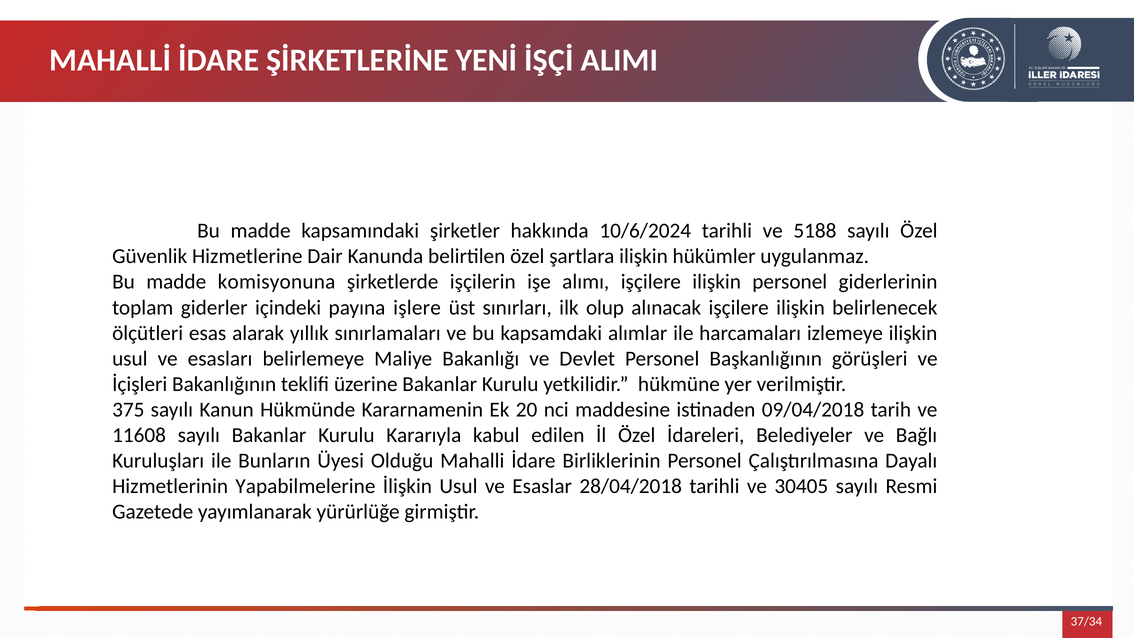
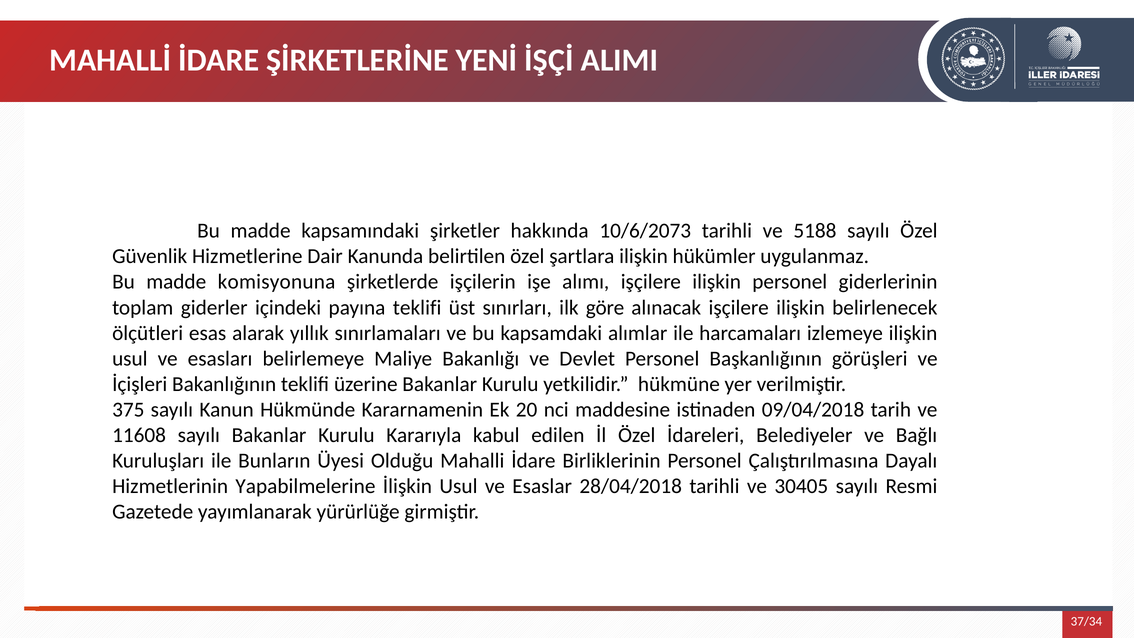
10/6/2024: 10/6/2024 -> 10/6/2073
payına işlere: işlere -> teklifi
olup: olup -> göre
